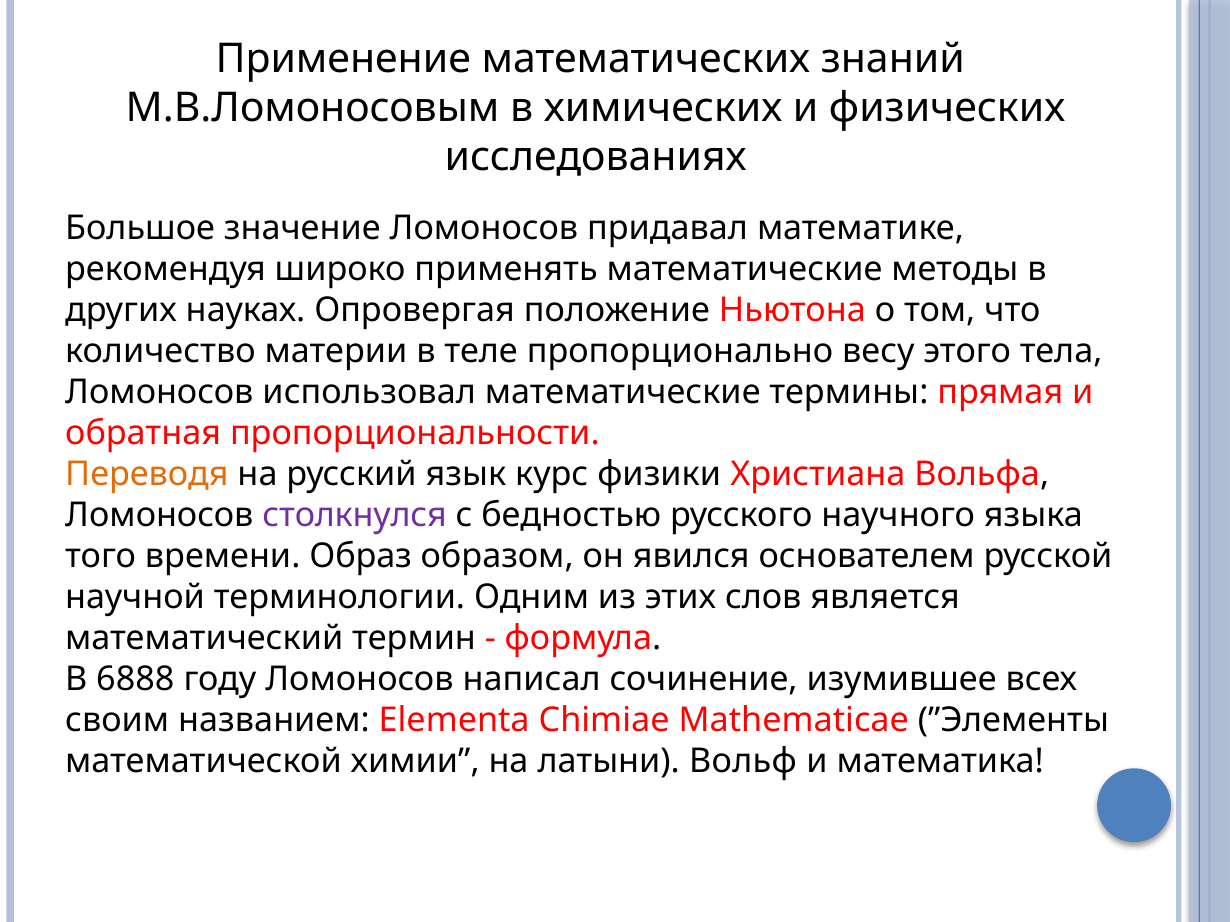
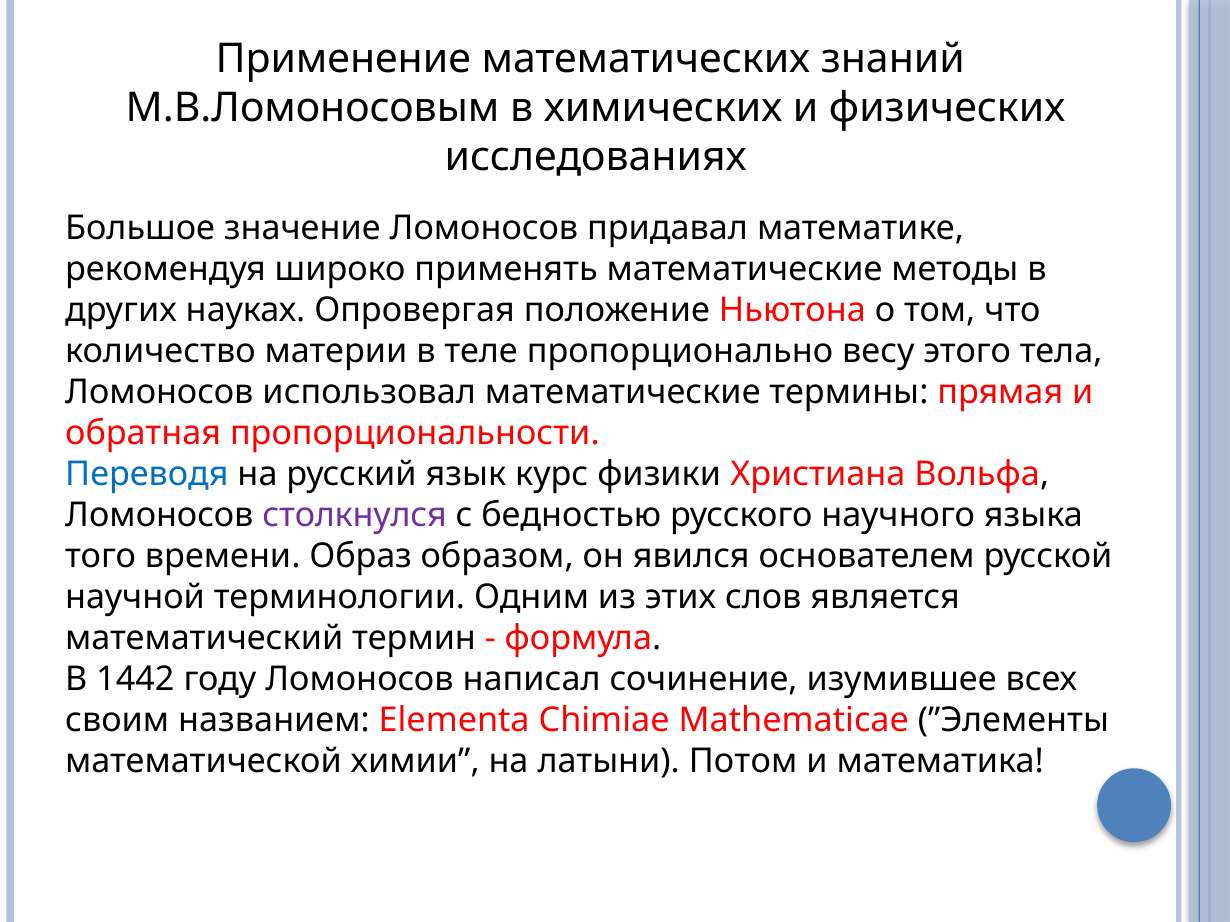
Переводя colour: orange -> blue
6888: 6888 -> 1442
Вольф: Вольф -> Потом
